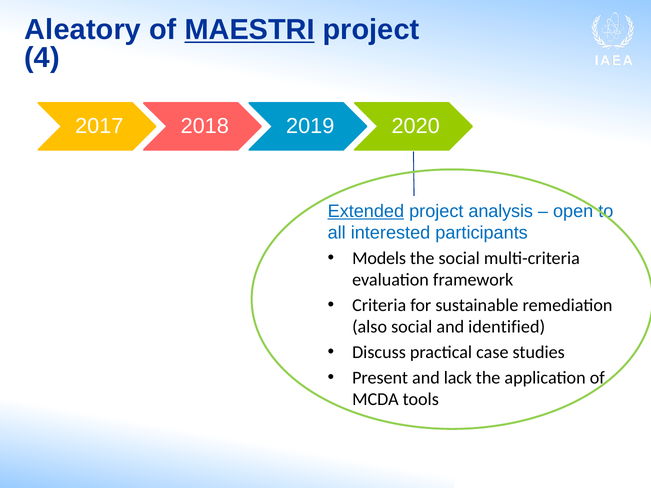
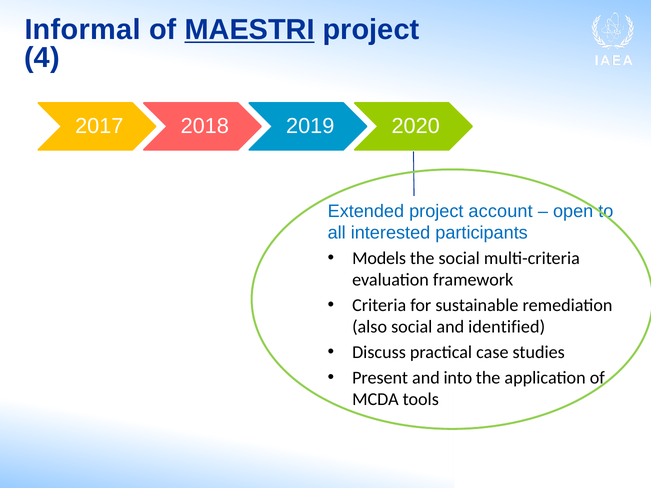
Aleatory: Aleatory -> Informal
Extended underline: present -> none
analysis: analysis -> account
lack: lack -> into
